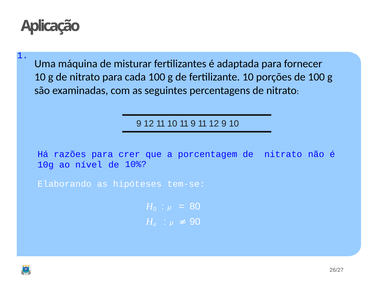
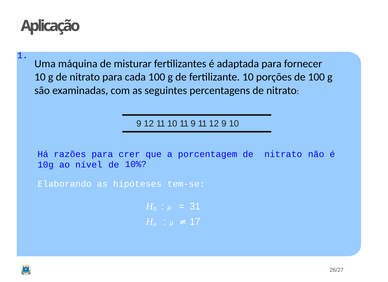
80: 80 -> 31
90: 90 -> 17
